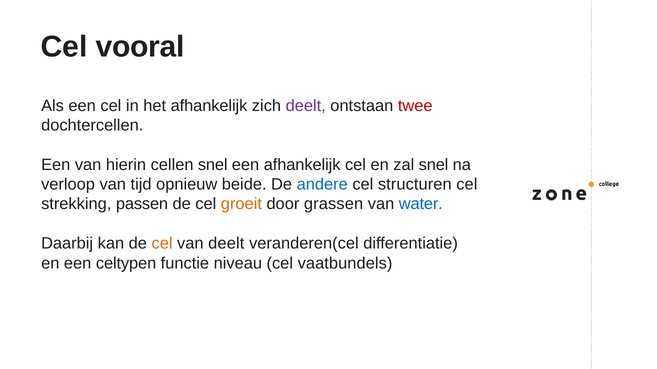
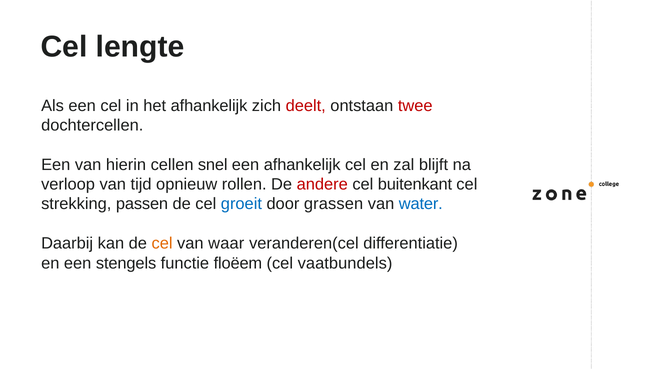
vooral: vooral -> lengte
deelt at (306, 106) colour: purple -> red
zal snel: snel -> blijft
beide: beide -> rollen
andere colour: blue -> red
structuren: structuren -> buitenkant
groeit colour: orange -> blue
van deelt: deelt -> waar
celtypen: celtypen -> stengels
niveau: niveau -> floëem
